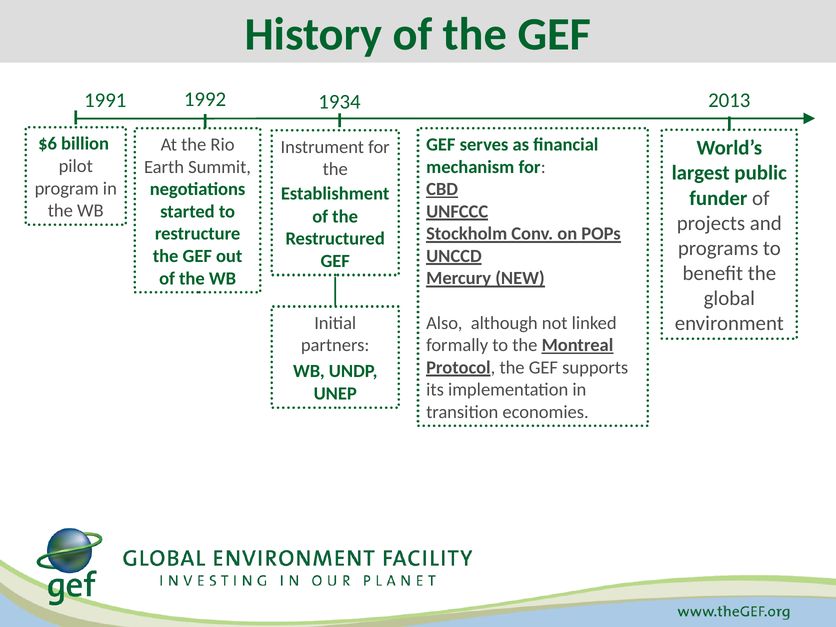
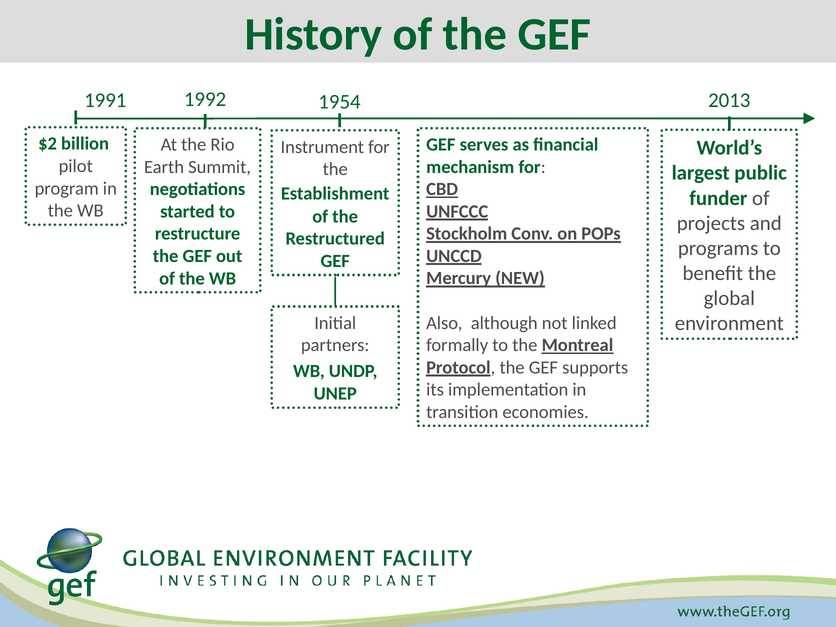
1934: 1934 -> 1954
$6: $6 -> $2
